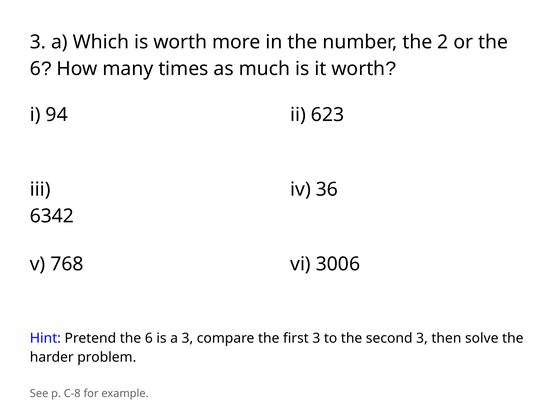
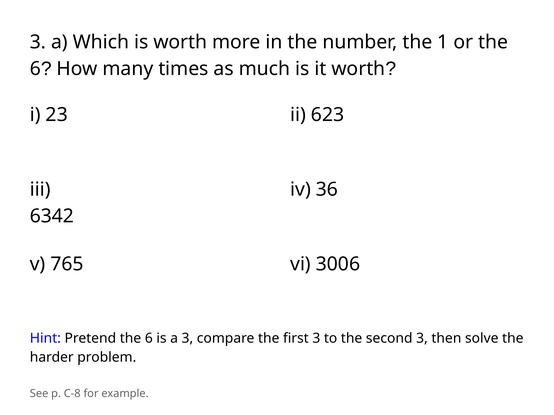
2: 2 -> 1
94: 94 -> 23
768: 768 -> 765
